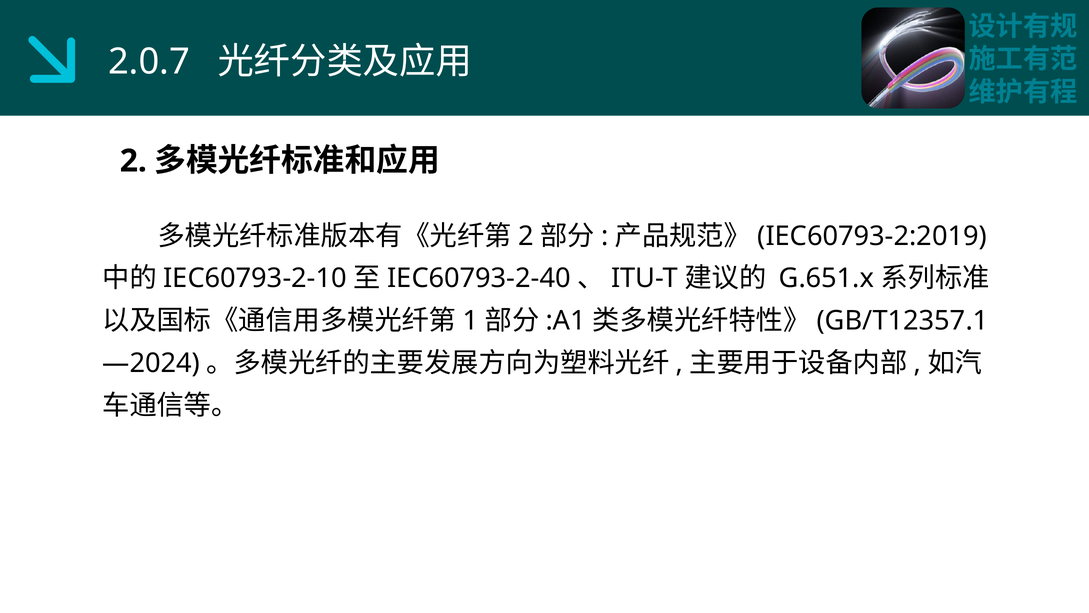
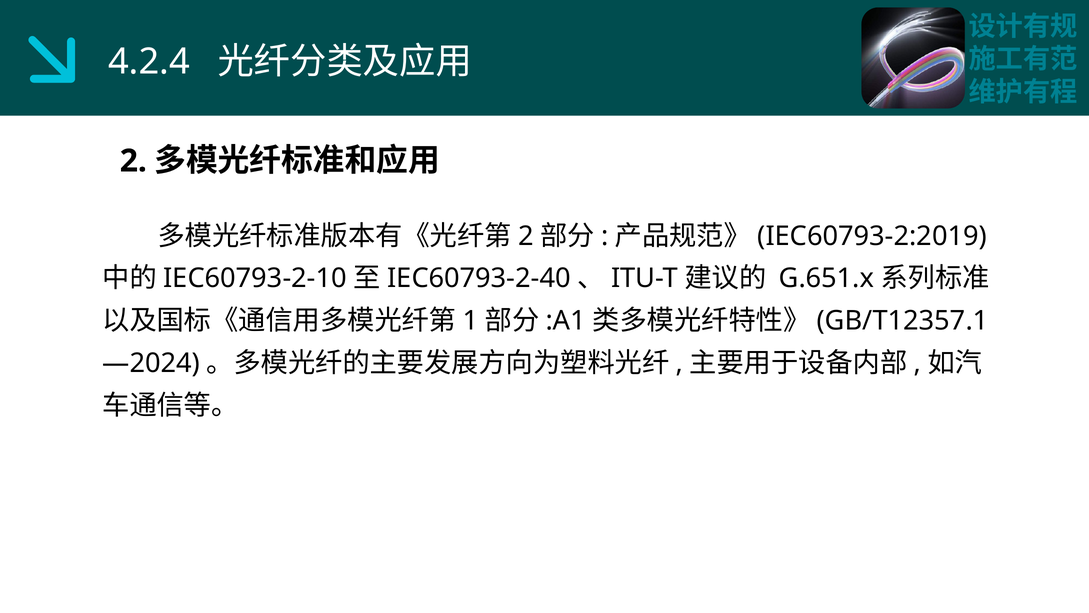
2.0.7: 2.0.7 -> 4.2.4
